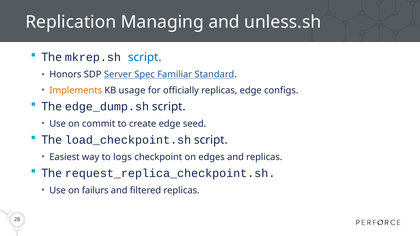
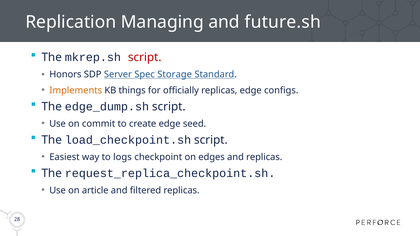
unless.sh: unless.sh -> future.sh
script at (145, 57) colour: blue -> red
Familiar: Familiar -> Storage
usage: usage -> things
failurs: failurs -> article
